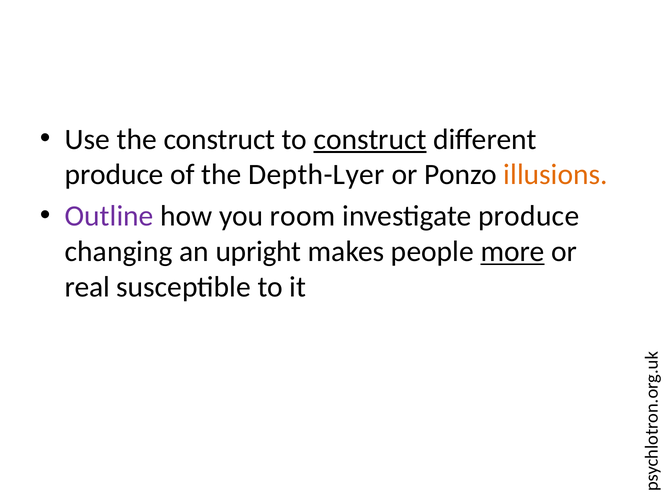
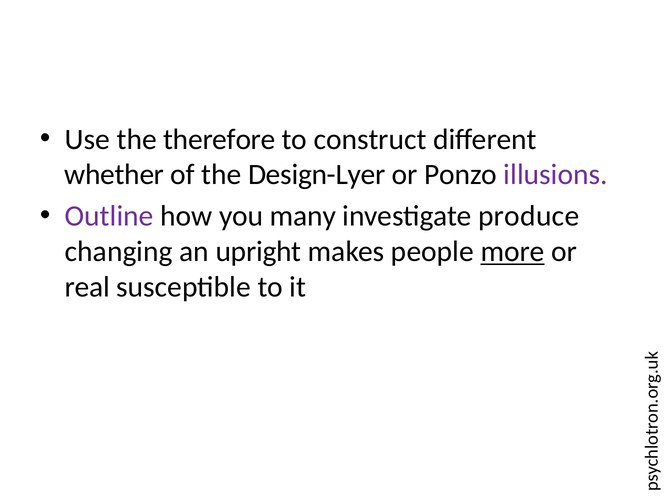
the construct: construct -> therefore
construct at (370, 140) underline: present -> none
produce at (114, 175): produce -> whether
Depth-Lyer: Depth-Lyer -> Design-Lyer
illusions colour: orange -> purple
room: room -> many
